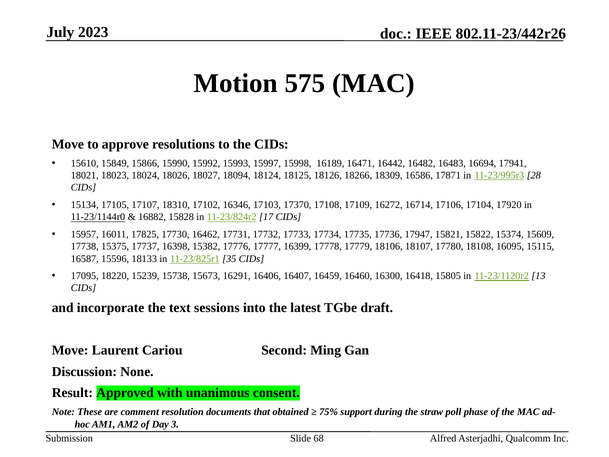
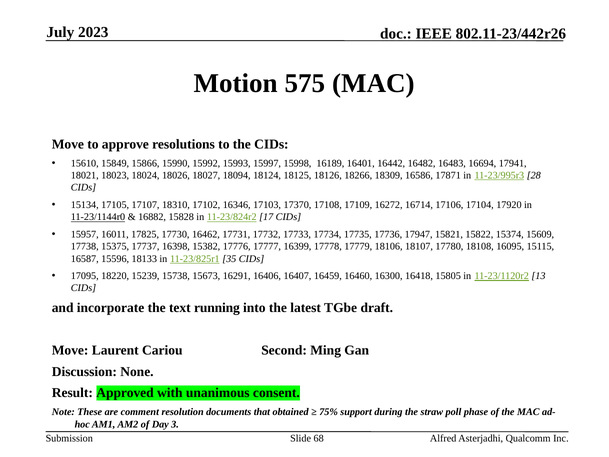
16471: 16471 -> 16401
sessions: sessions -> running
